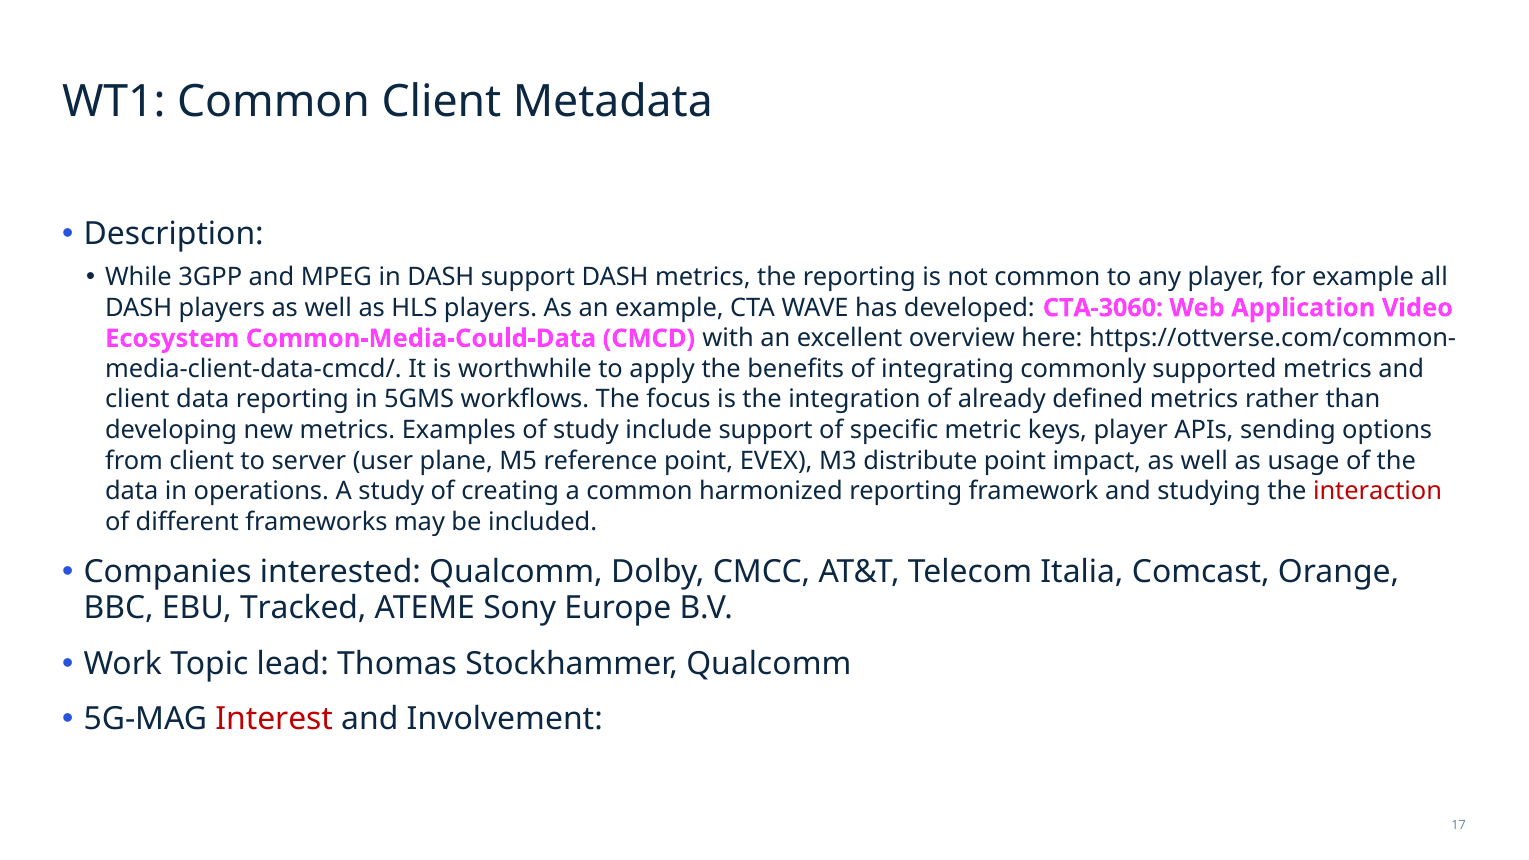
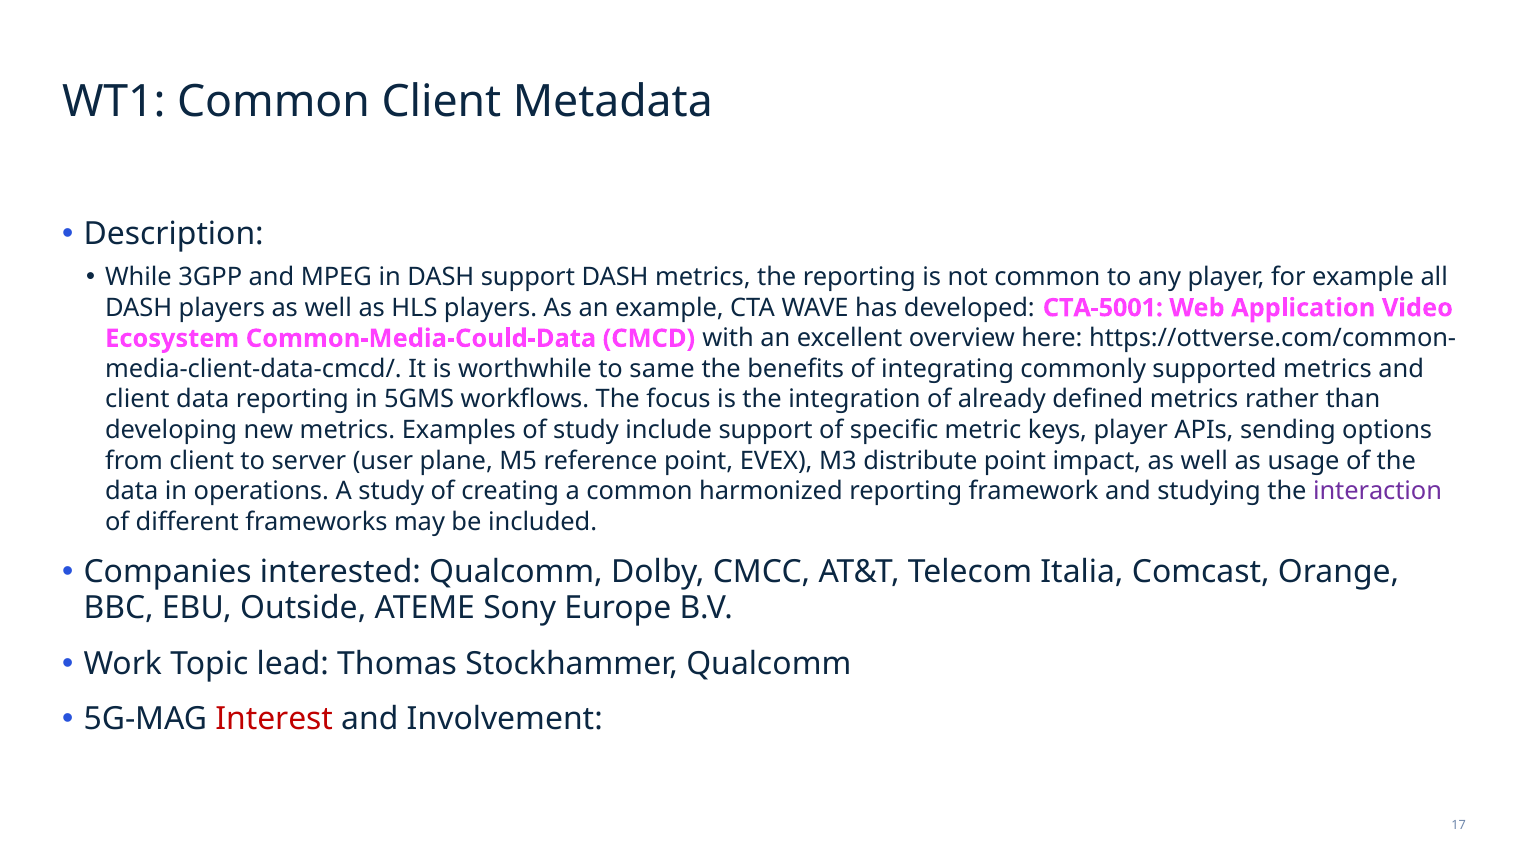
CTA-3060: CTA-3060 -> CTA-5001
apply: apply -> same
interaction colour: red -> purple
Tracked: Tracked -> Outside
